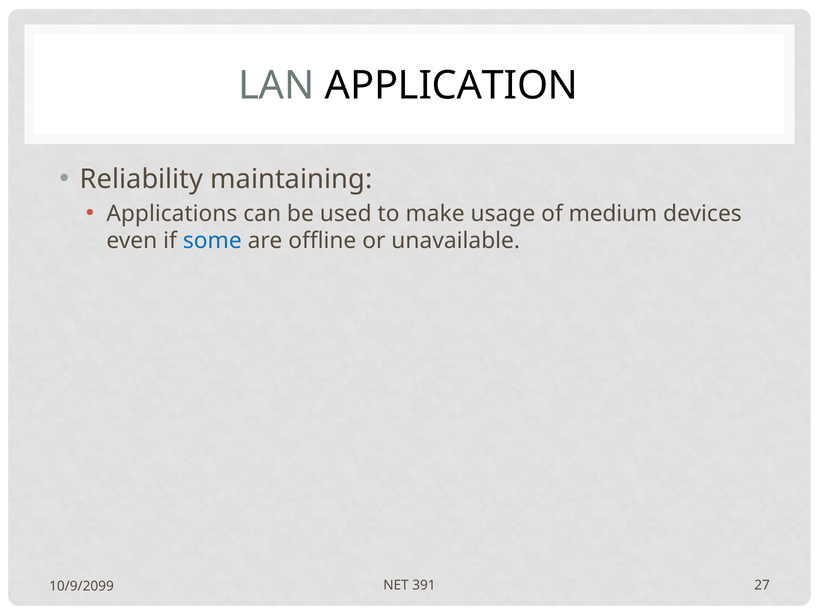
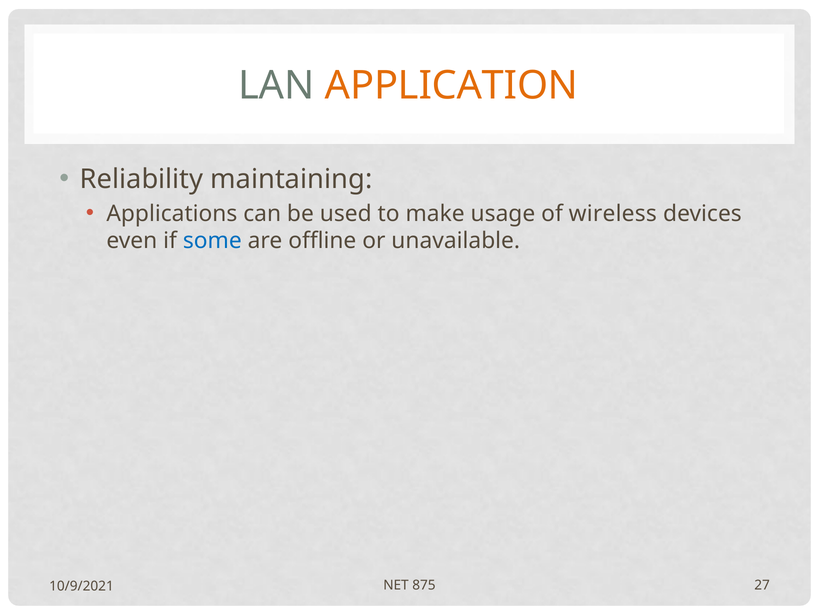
APPLICATION colour: black -> orange
medium: medium -> wireless
391: 391 -> 875
10/9/2099: 10/9/2099 -> 10/9/2021
